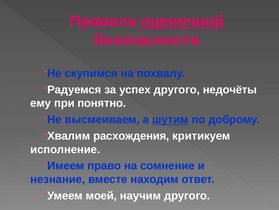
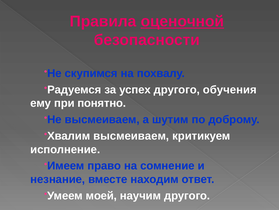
недочёты: недочёты -> обучения
шутим underline: present -> none
Хвалим расхождения: расхождения -> высмеиваем
